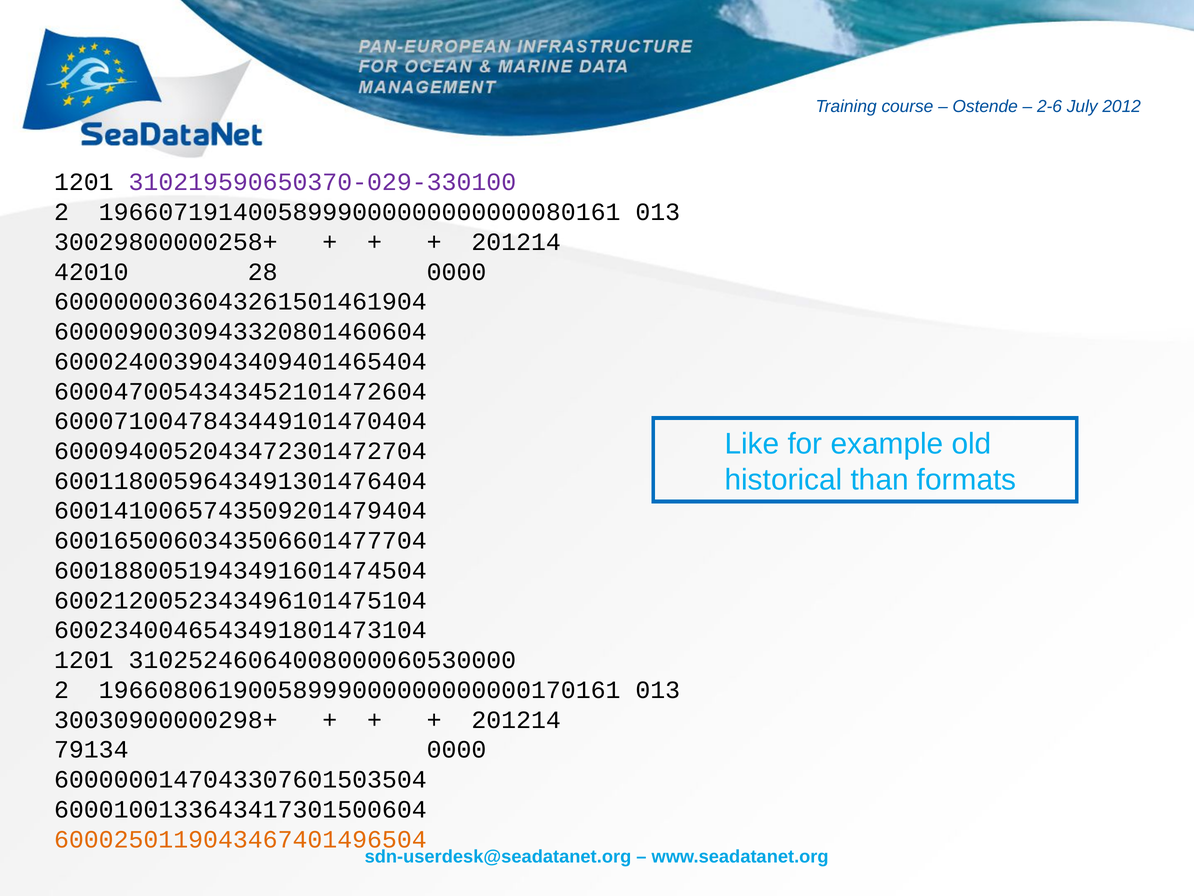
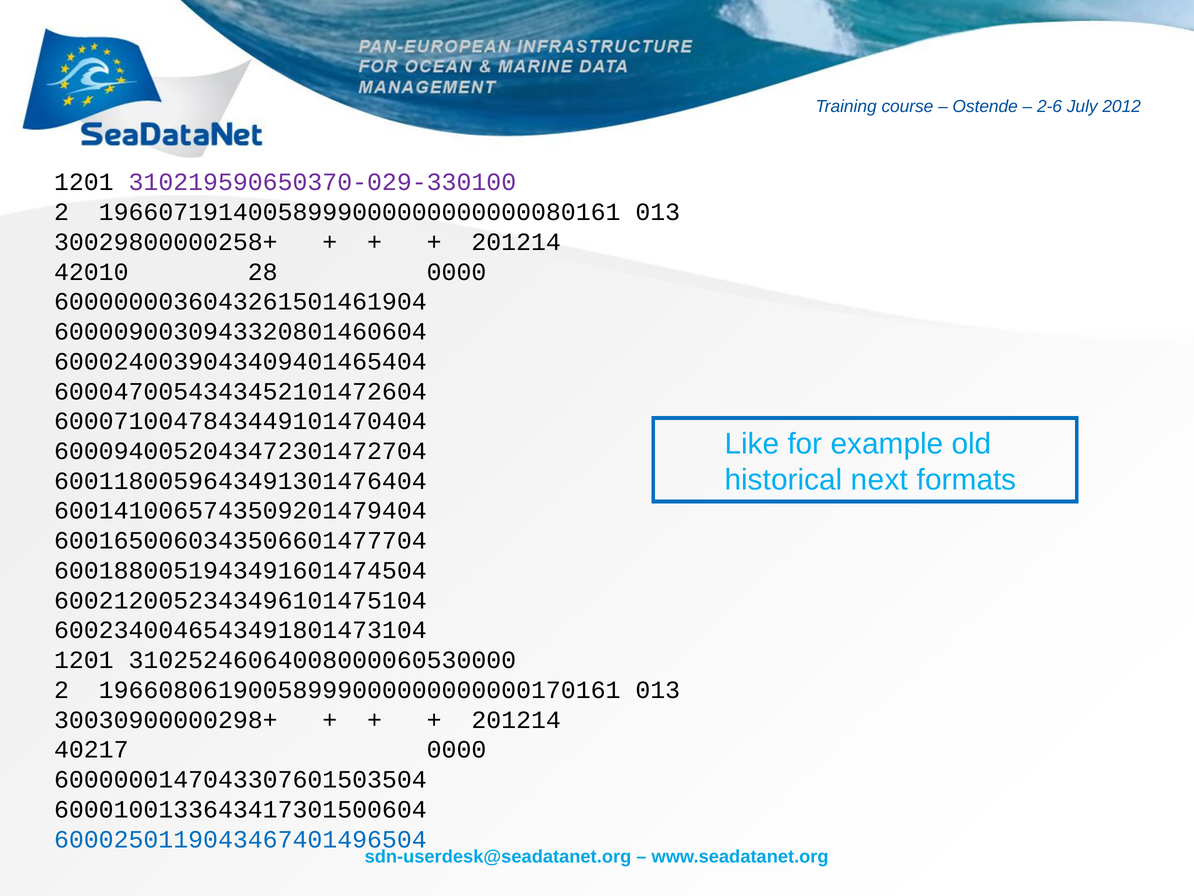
than: than -> next
79134: 79134 -> 40217
6000250119043467401496504 colour: orange -> blue
